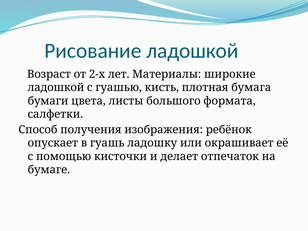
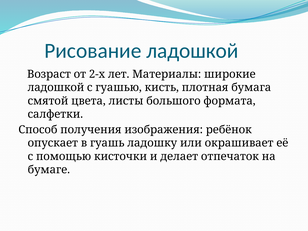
бумаги: бумаги -> смятой
